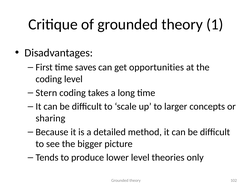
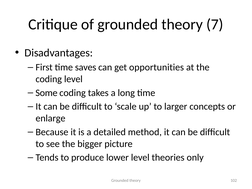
1: 1 -> 7
Stern: Stern -> Some
sharing: sharing -> enlarge
